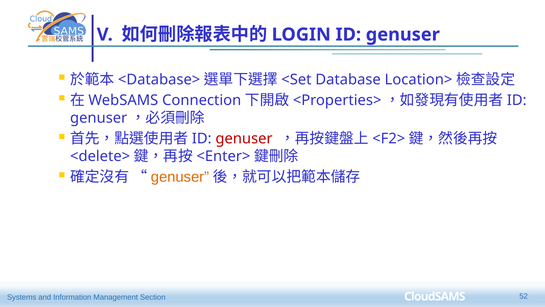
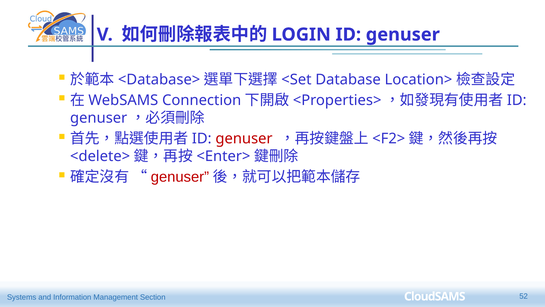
genuser at (180, 177) colour: orange -> red
